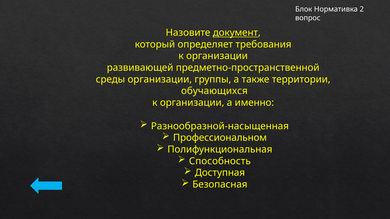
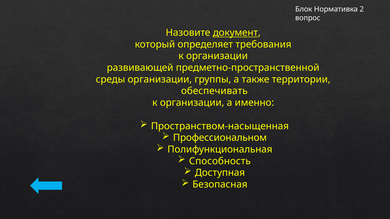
обучающихся: обучающихся -> обеспечивать
Разнообразной-насыщенная: Разнообразной-насыщенная -> Пространством-насыщенная
